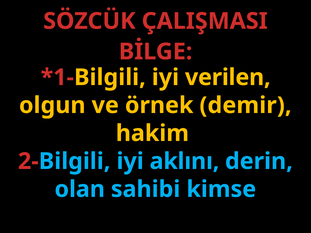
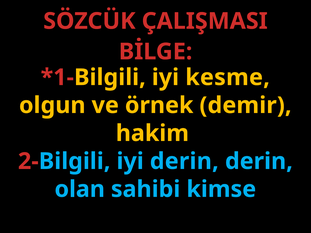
verilen: verilen -> kesme
iyi aklını: aklını -> derin
